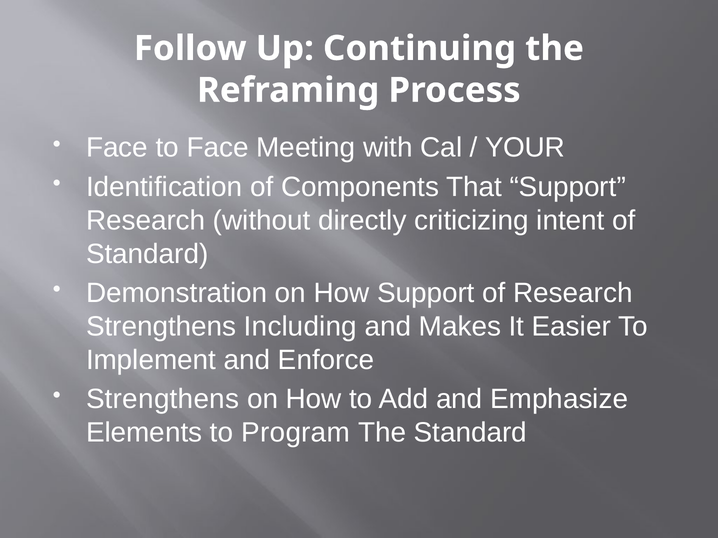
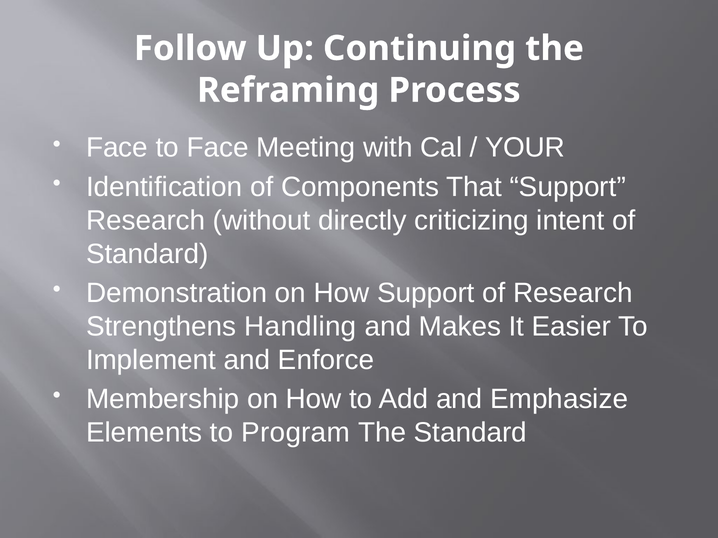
Including: Including -> Handling
Strengthens at (163, 399): Strengthens -> Membership
